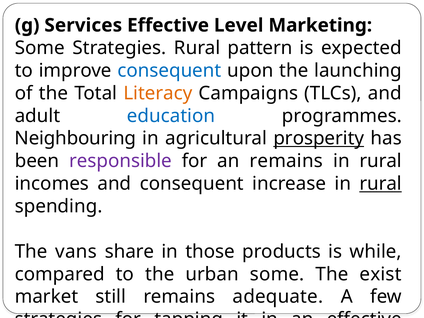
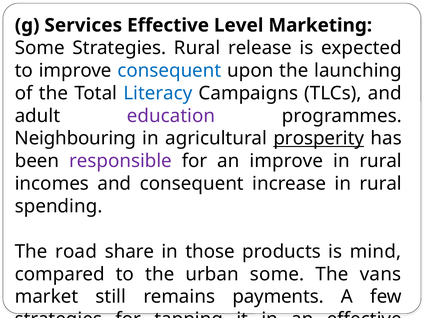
pattern: pattern -> release
Literacy colour: orange -> blue
education colour: blue -> purple
an remains: remains -> improve
rural at (381, 184) underline: present -> none
vans: vans -> road
while: while -> mind
exist: exist -> vans
adequate: adequate -> payments
